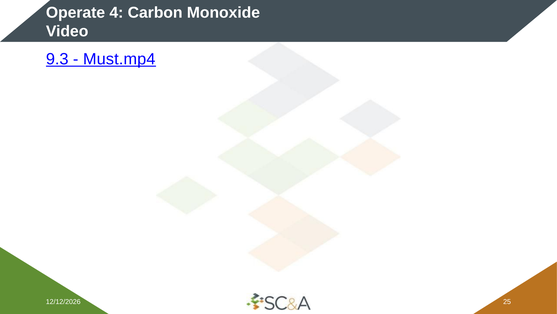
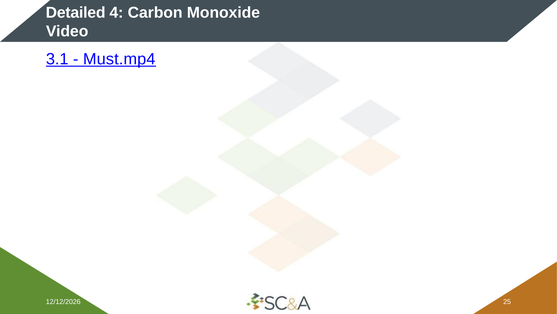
Operate: Operate -> Detailed
9.3: 9.3 -> 3.1
